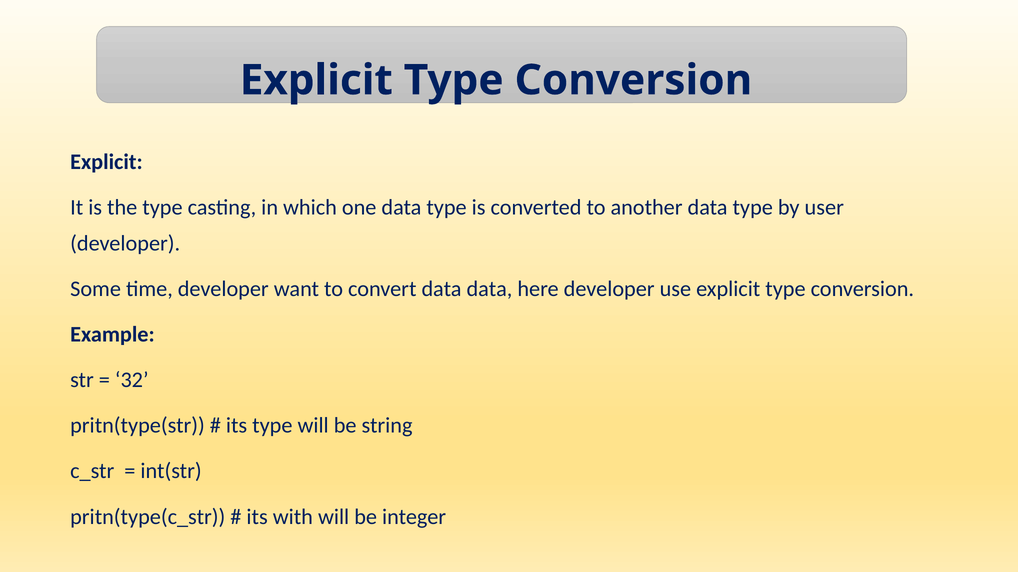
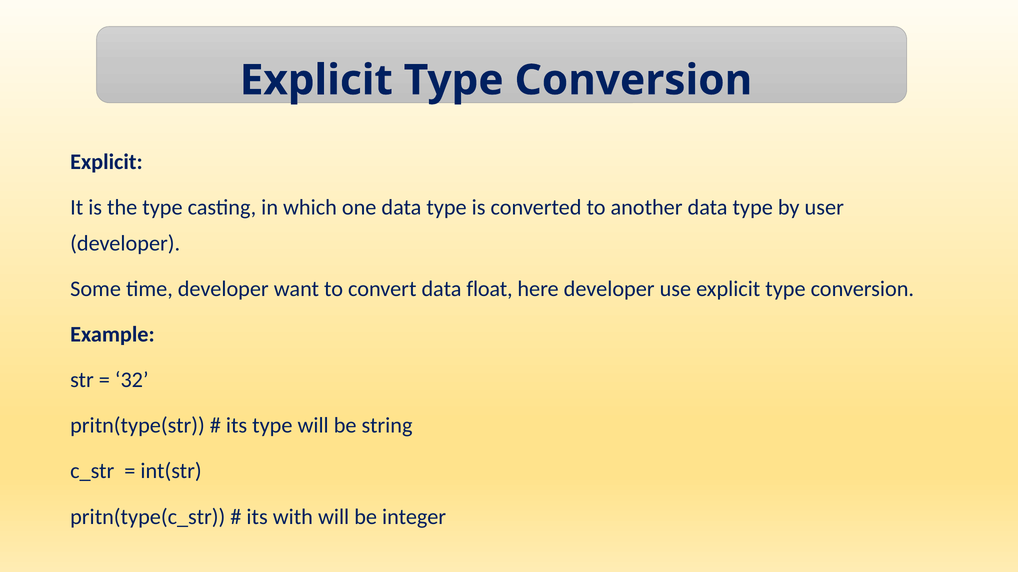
data data: data -> float
